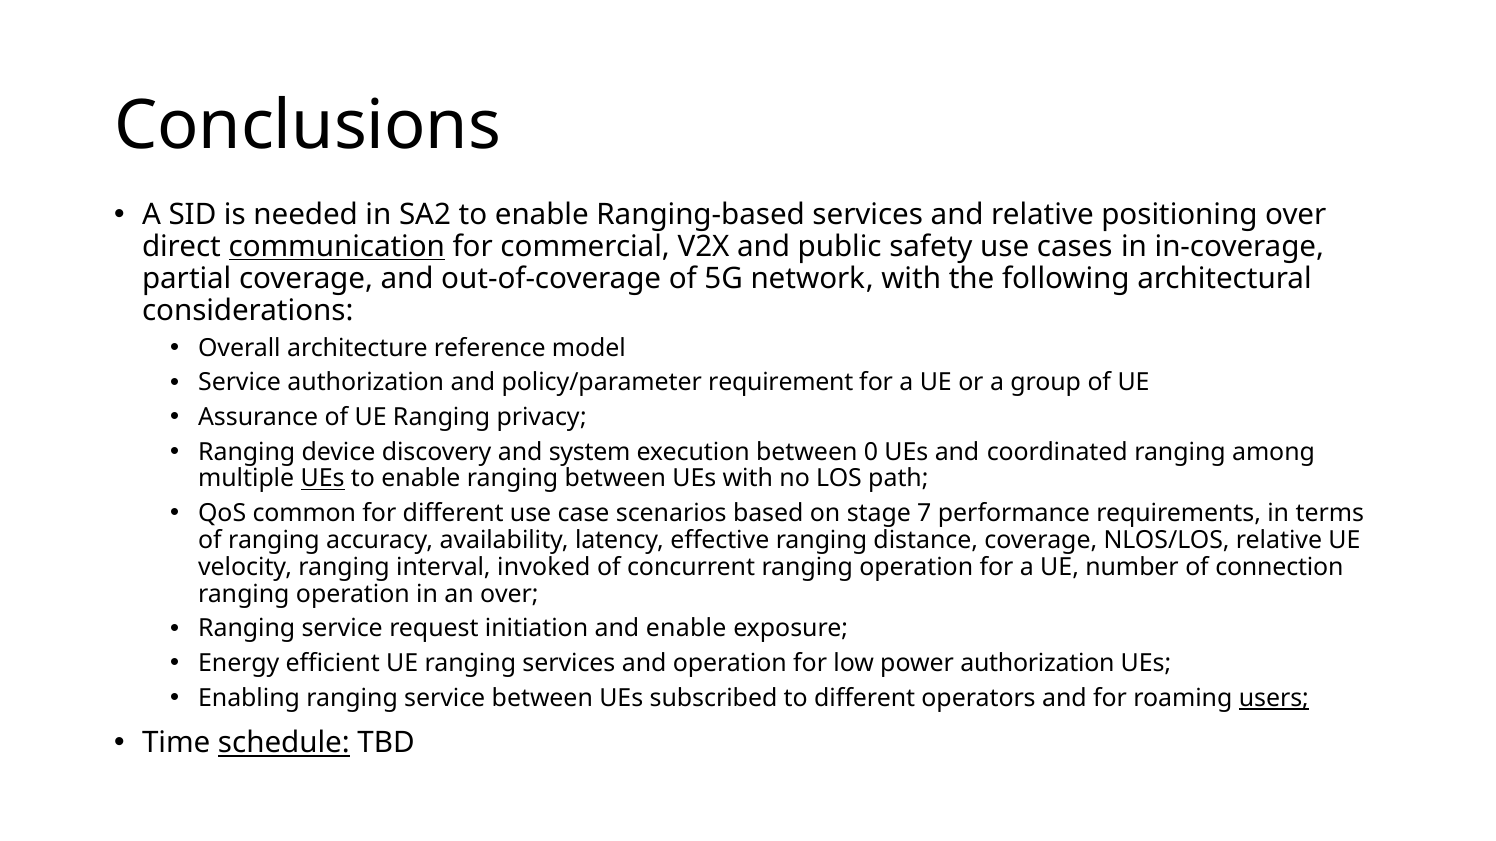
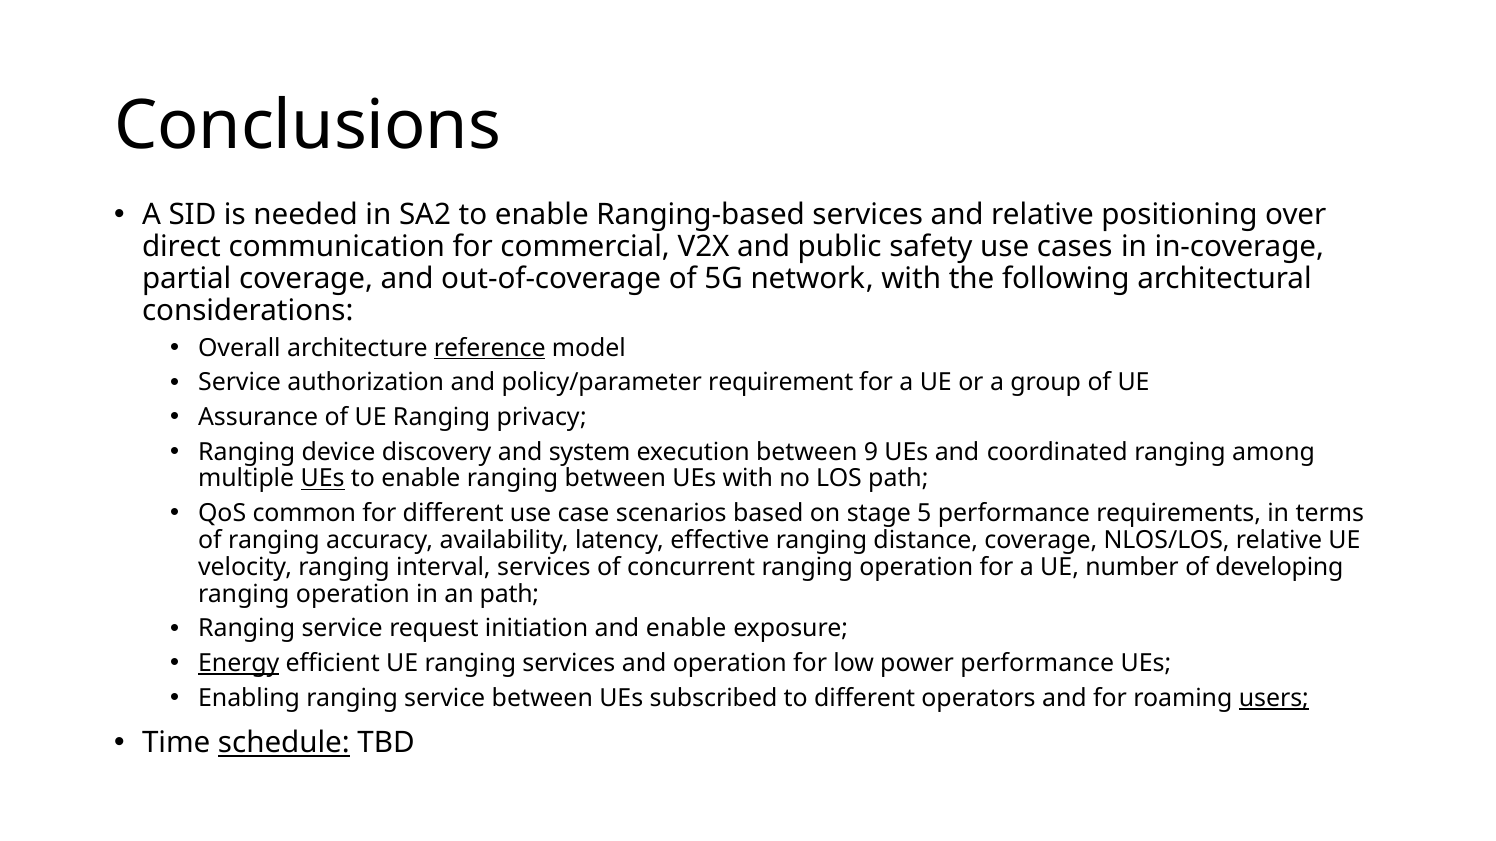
communication underline: present -> none
reference underline: none -> present
0: 0 -> 9
7: 7 -> 5
interval invoked: invoked -> services
connection: connection -> developing
an over: over -> path
Energy underline: none -> present
power authorization: authorization -> performance
